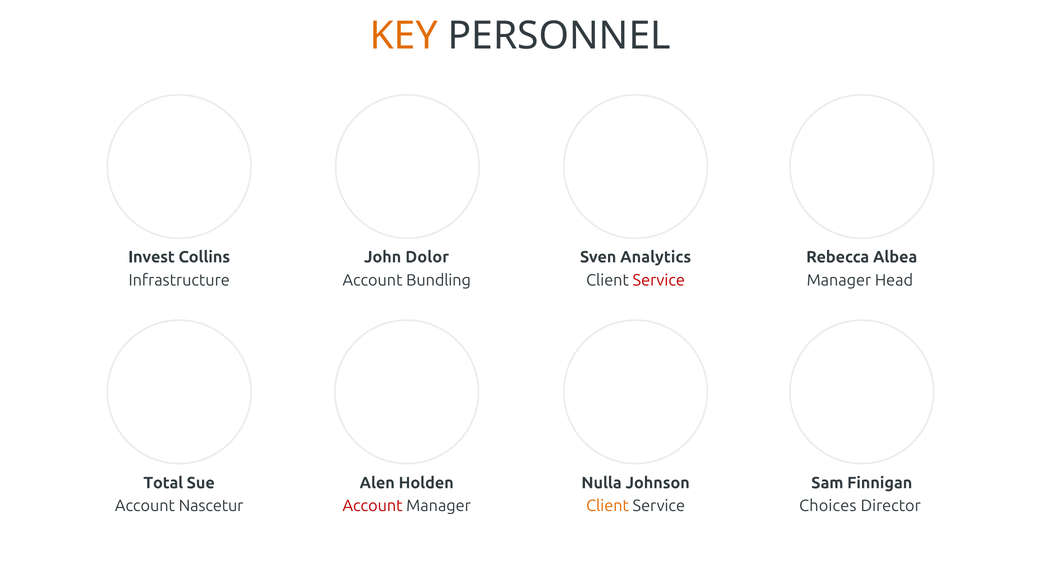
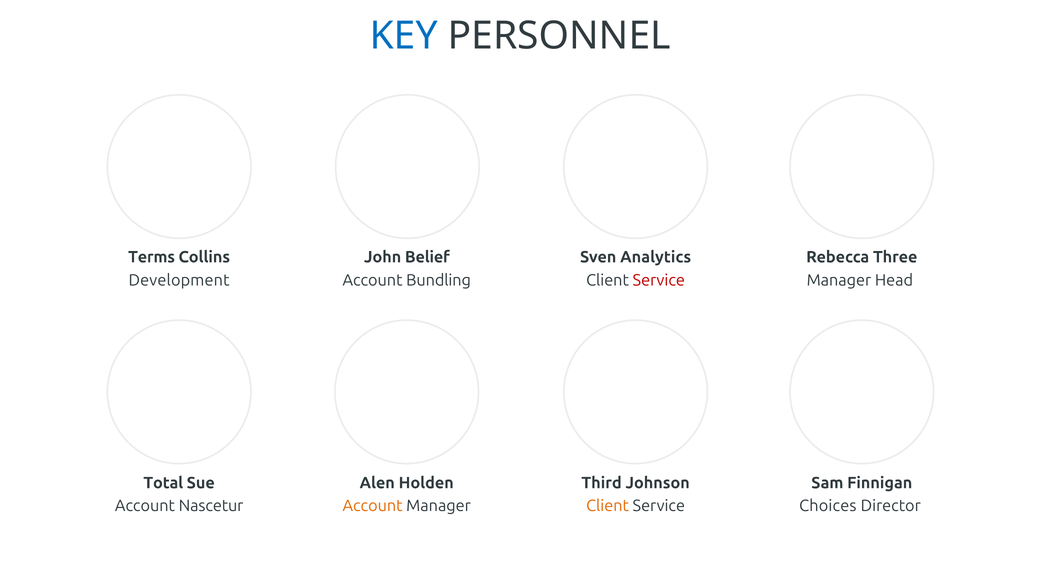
KEY colour: orange -> blue
Invest: Invest -> Terms
Dolor: Dolor -> Belief
Albea: Albea -> Three
Infrastructure: Infrastructure -> Development
Nulla: Nulla -> Third
Account at (373, 507) colour: red -> orange
